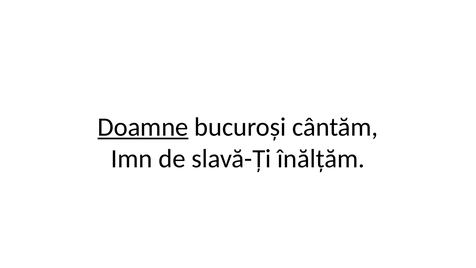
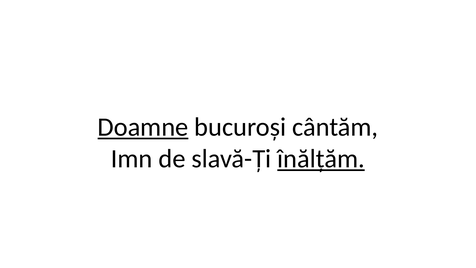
înălțăm underline: none -> present
